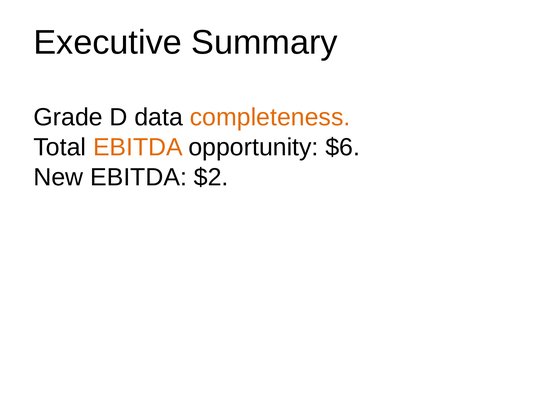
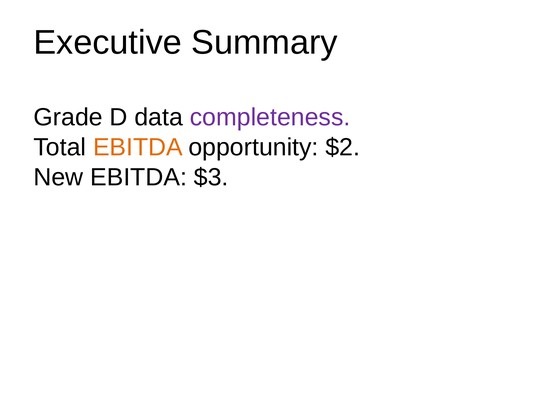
completeness colour: orange -> purple
$6: $6 -> $2
$2: $2 -> $3
